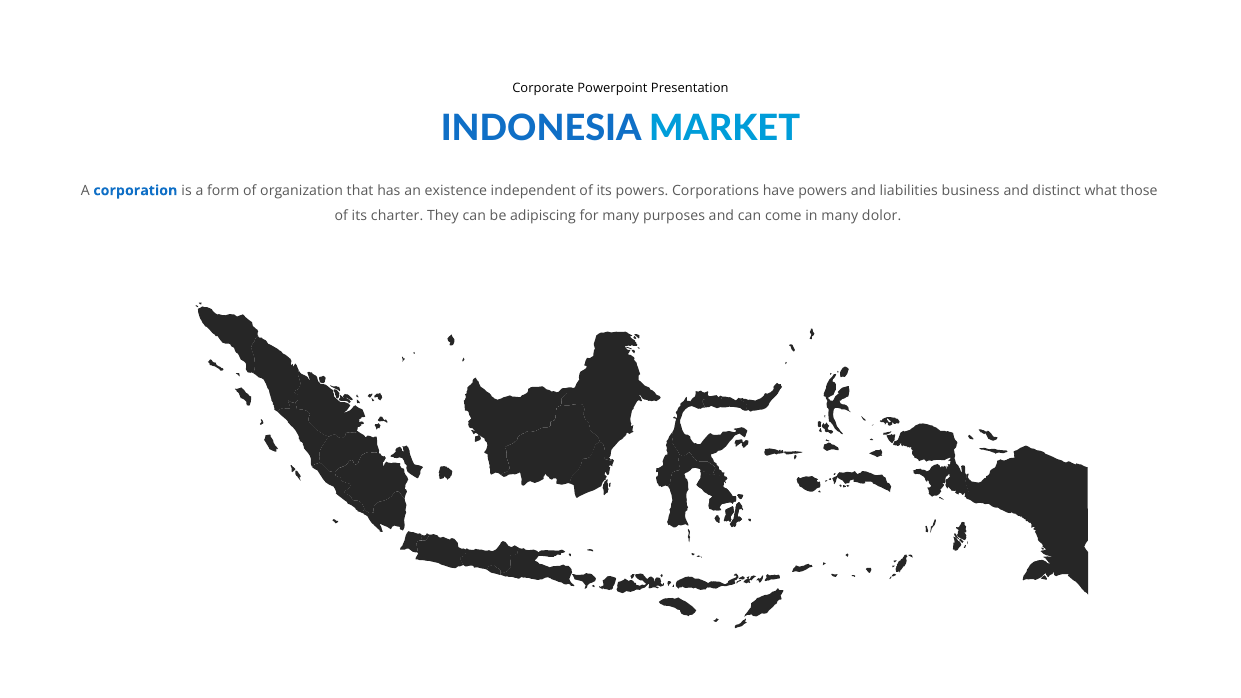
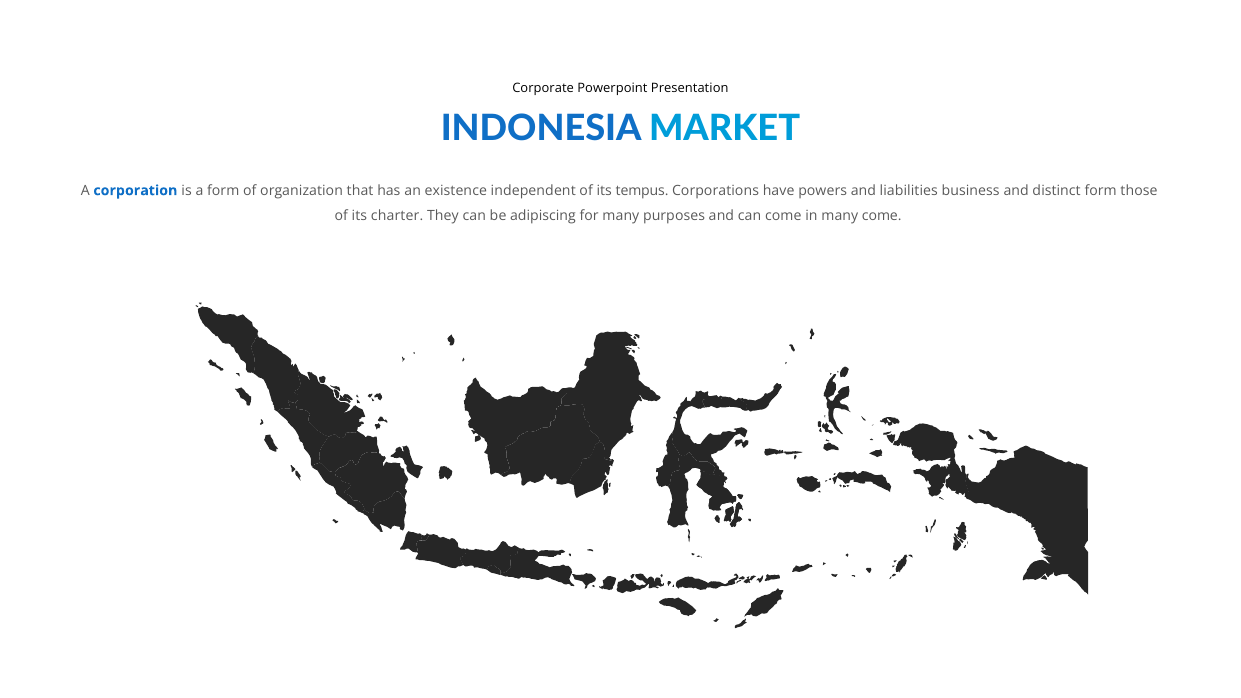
its powers: powers -> tempus
distinct what: what -> form
many dolor: dolor -> come
